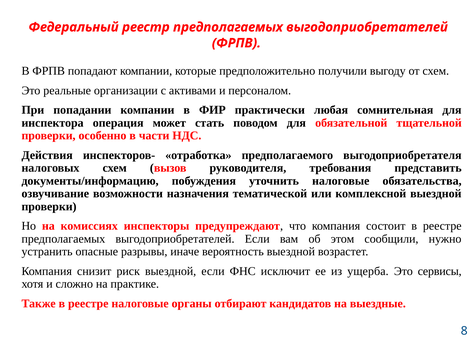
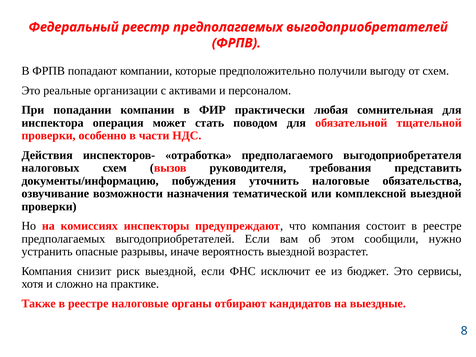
ущерба: ущерба -> бюджет
